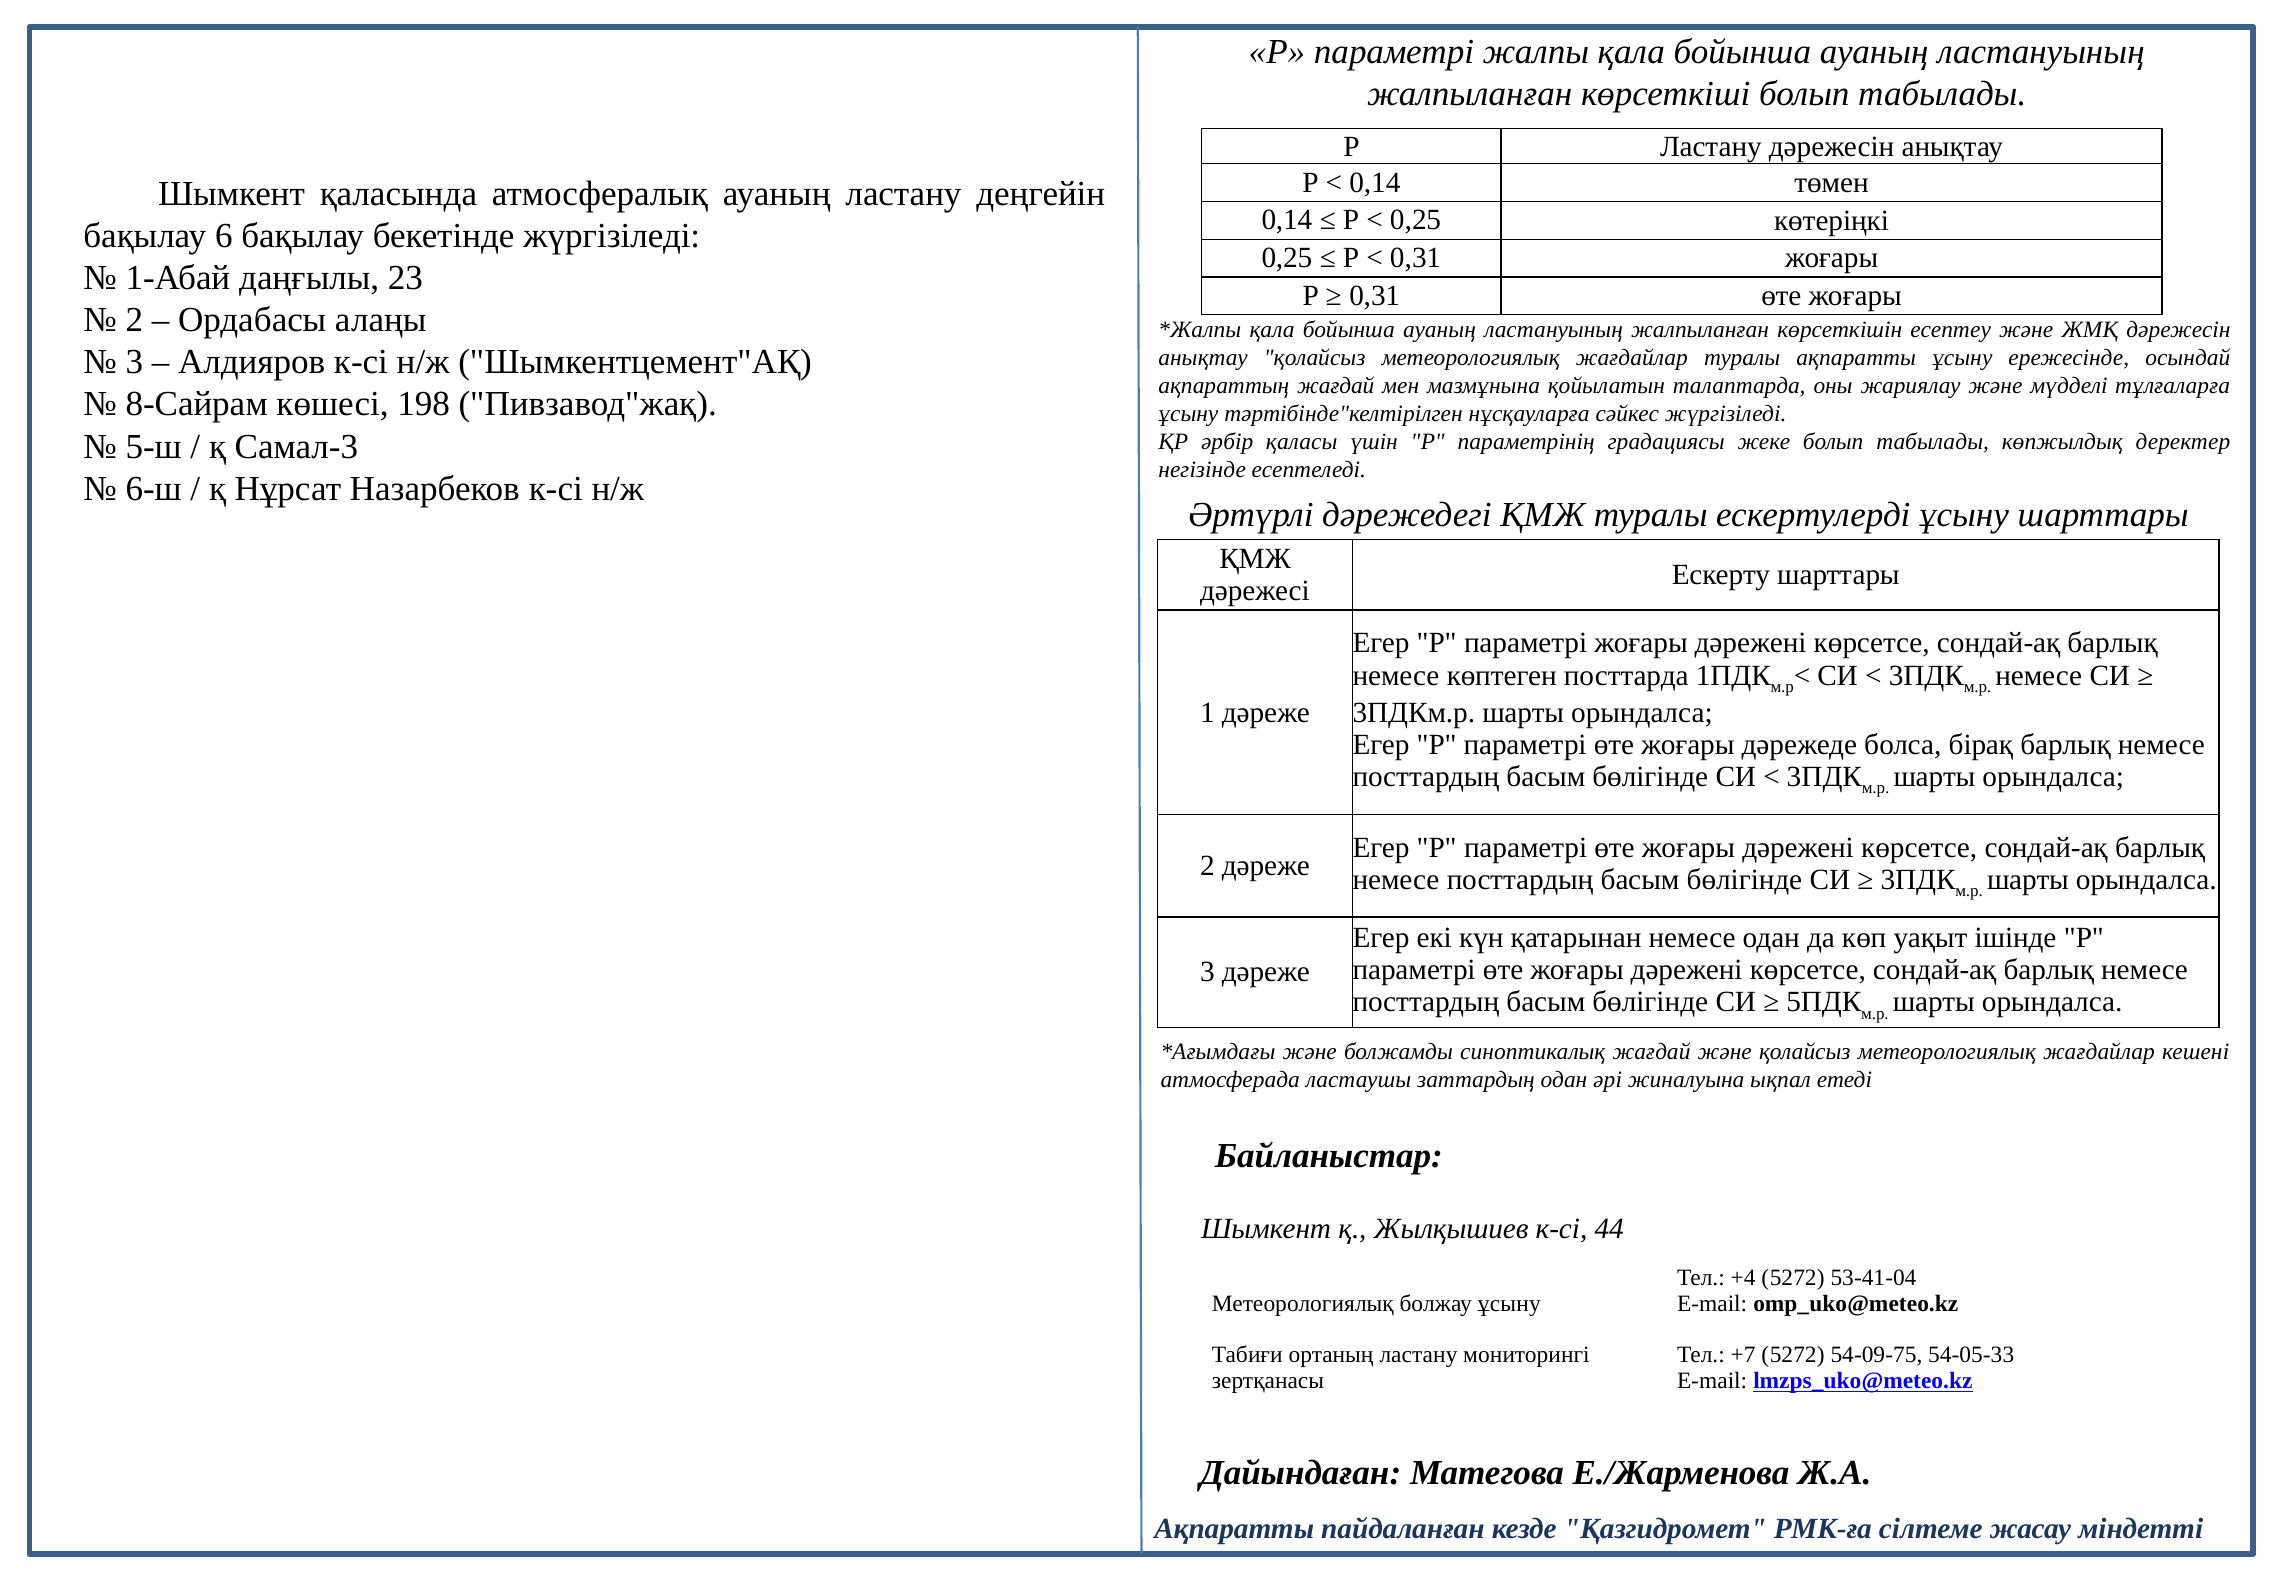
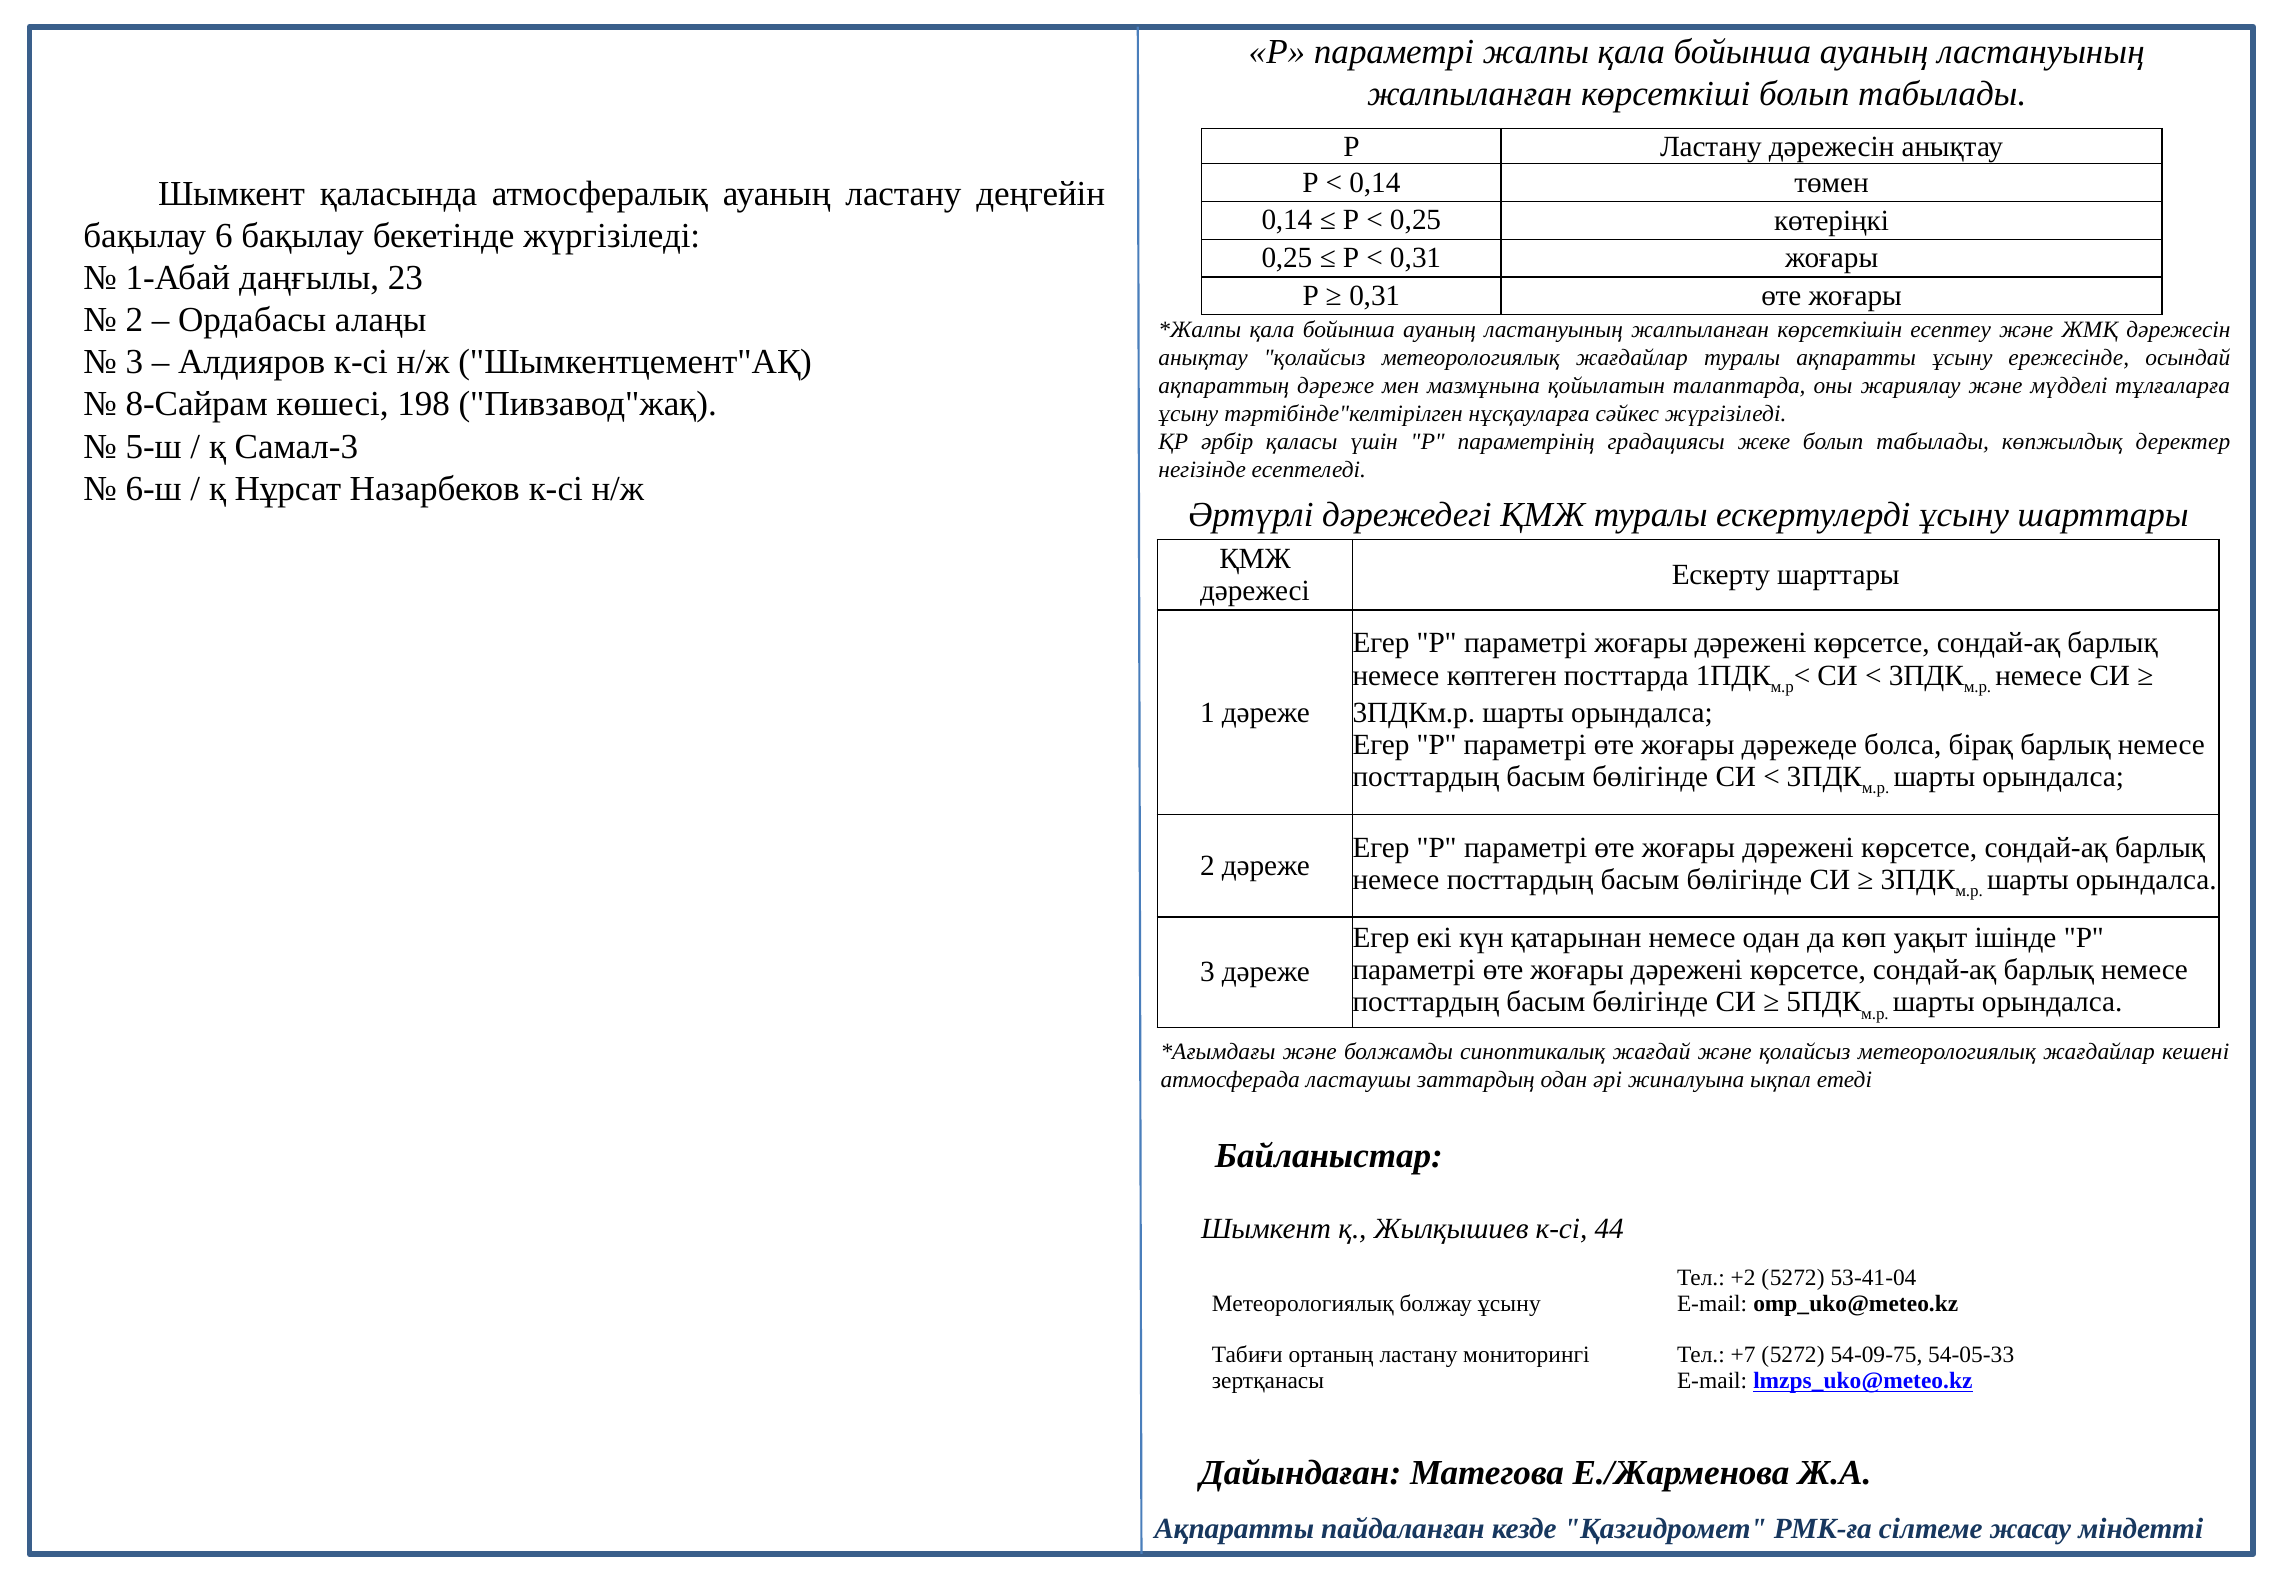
ақпараттың жағдай: жағдай -> дәреже
+4: +4 -> +2
